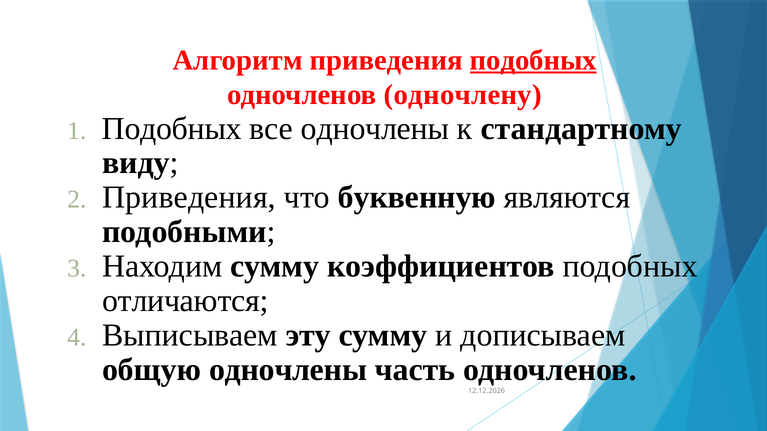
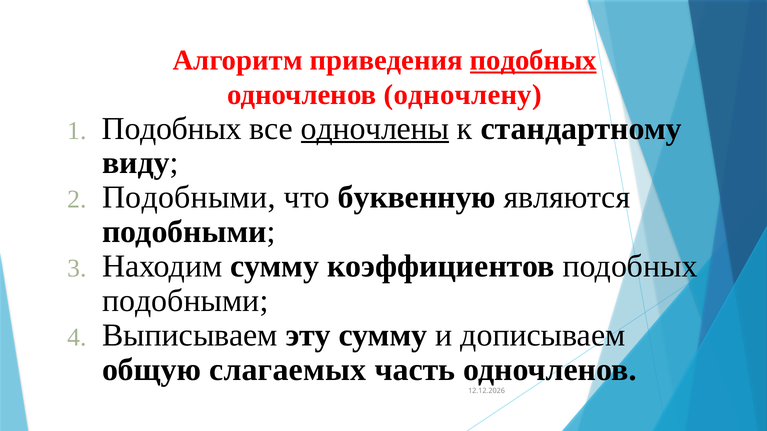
одночлены at (375, 129) underline: none -> present
Приведения at (189, 198): Приведения -> Подобными
отличаются at (185, 301): отличаются -> подобными
общую одночлены: одночлены -> слагаемых
